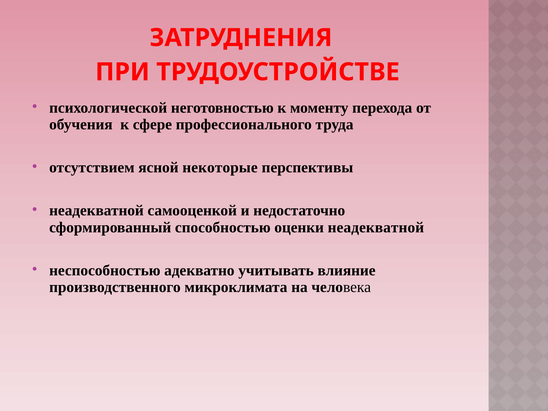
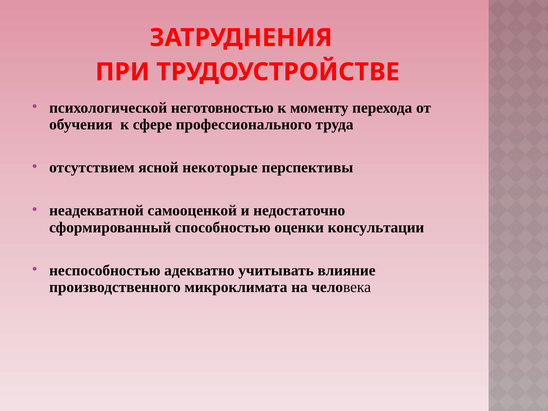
оценки неадекватной: неадекватной -> консультации
